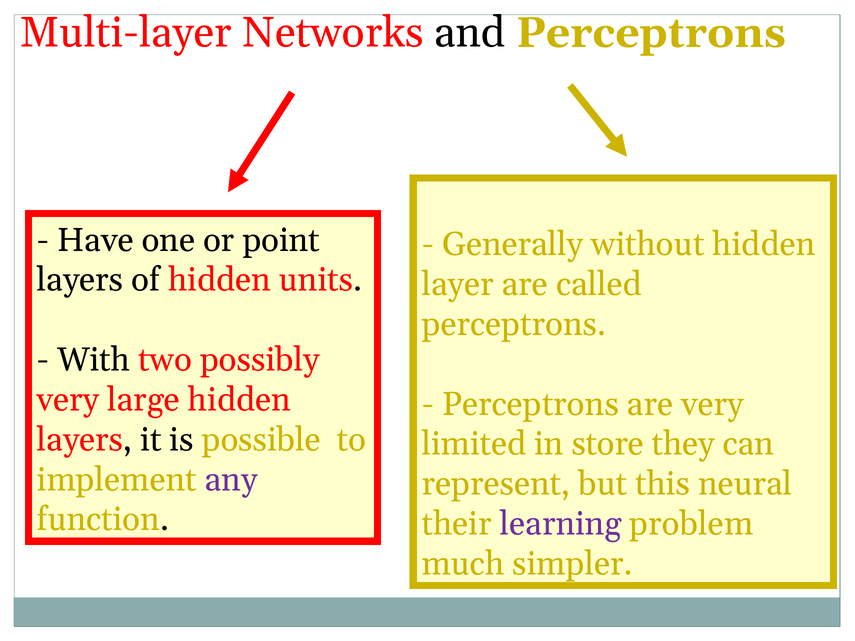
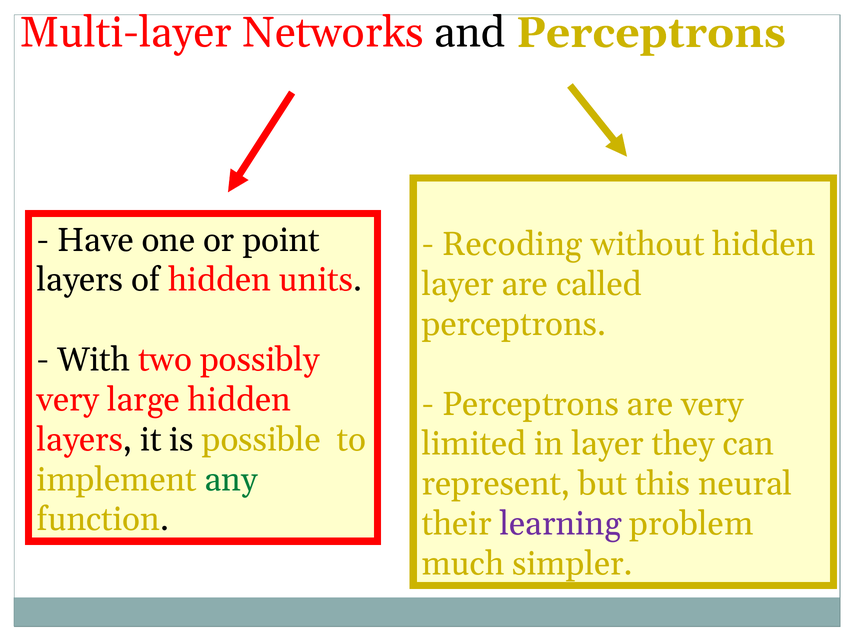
Generally: Generally -> Recoding
in store: store -> layer
any colour: purple -> green
